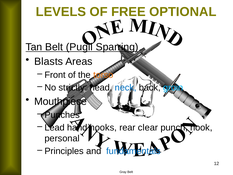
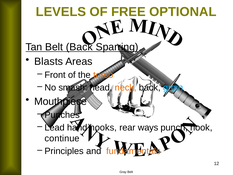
Belt Pugil: Pugil -> Back
strictly: strictly -> smash
neck colour: blue -> orange
clear: clear -> ways
personal: personal -> continue
fundamentals colour: blue -> orange
